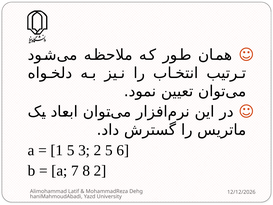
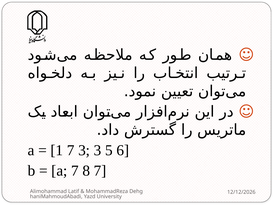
1 5: 5 -> 7
3 2: 2 -> 3
8 2: 2 -> 7
